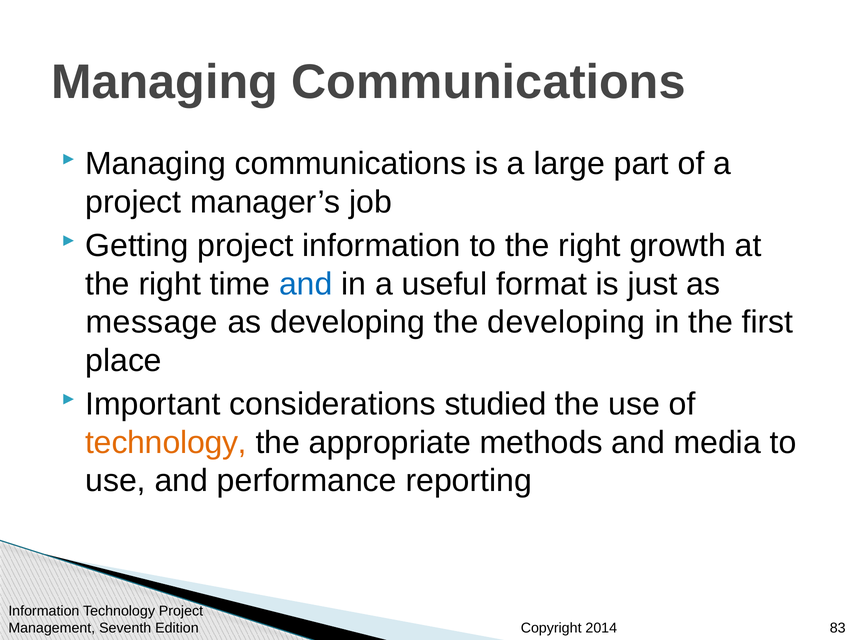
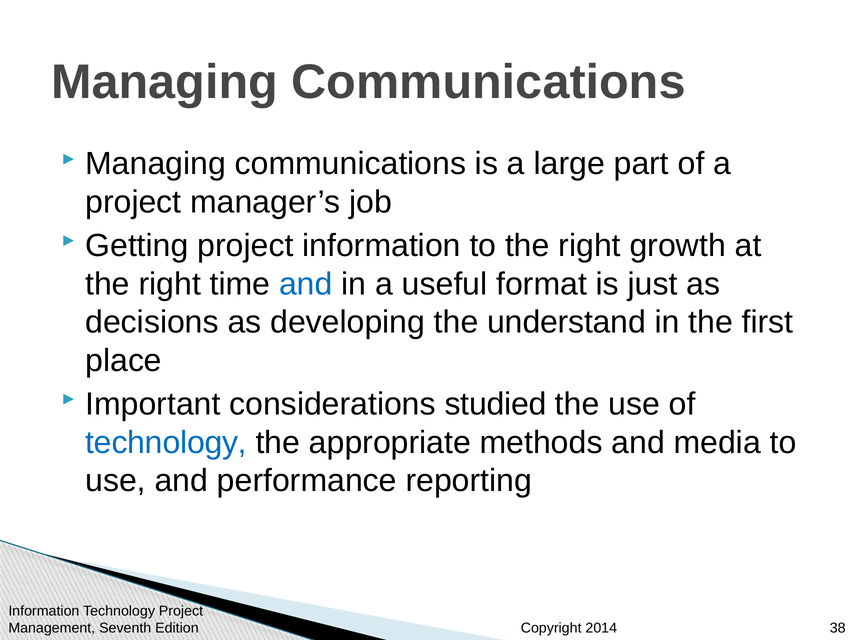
message: message -> decisions
the developing: developing -> understand
technology at (166, 443) colour: orange -> blue
83: 83 -> 38
